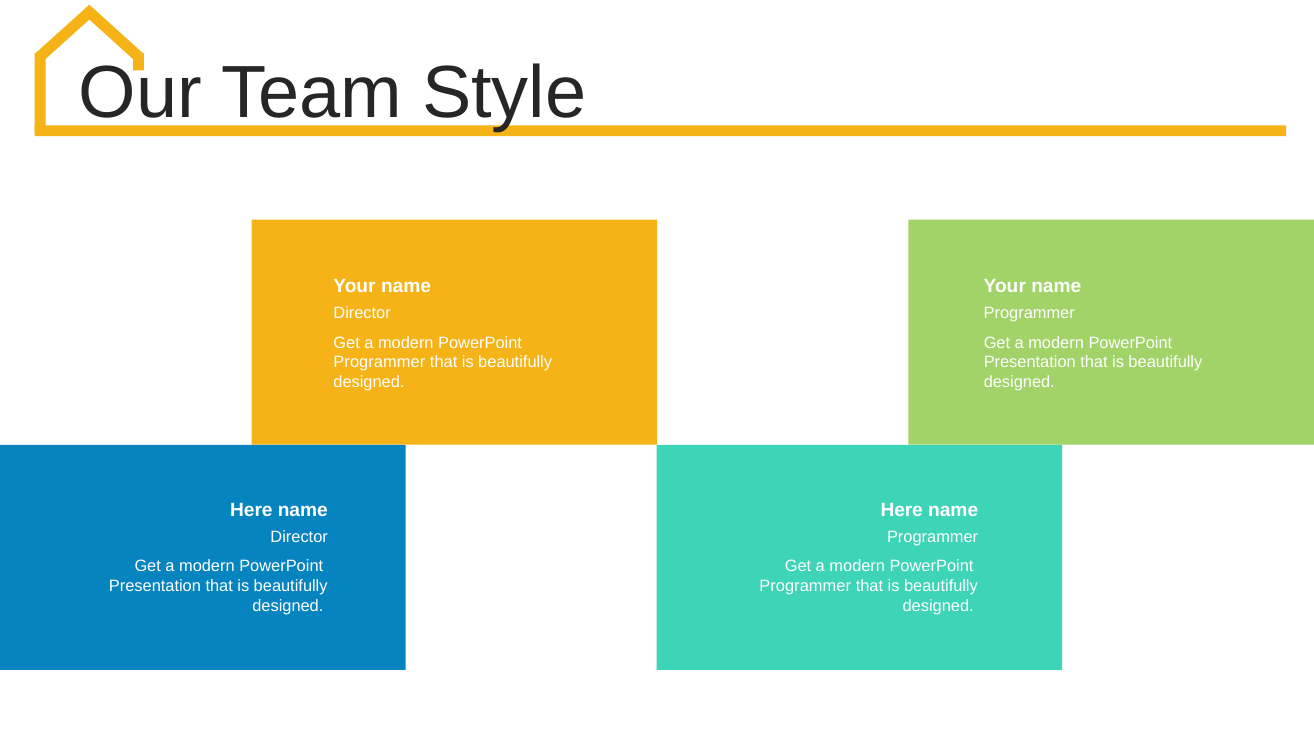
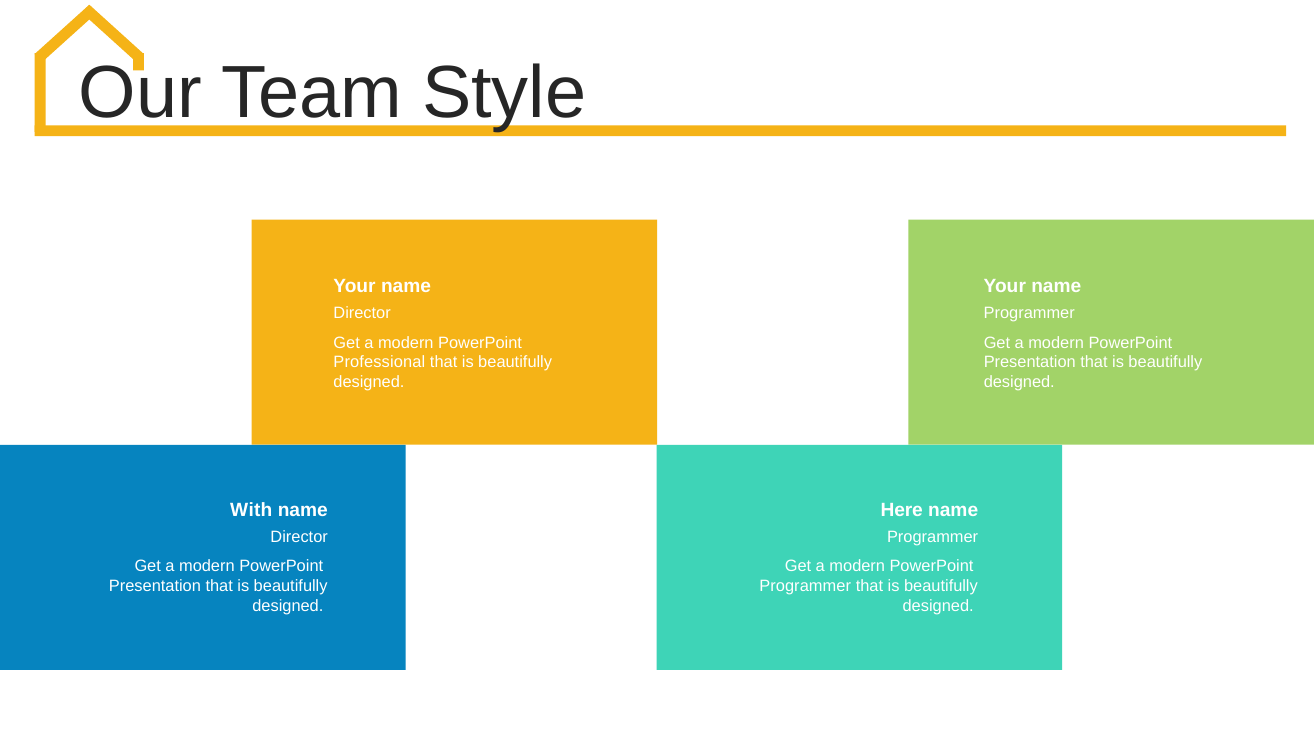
Programmer at (379, 362): Programmer -> Professional
Here at (251, 510): Here -> With
